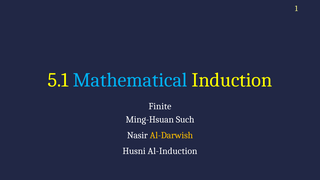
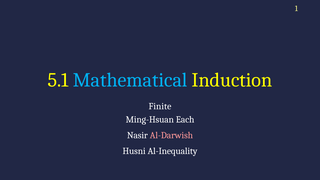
Such: Such -> Each
Al-Darwish colour: yellow -> pink
Al-Induction: Al-Induction -> Al-Inequality
